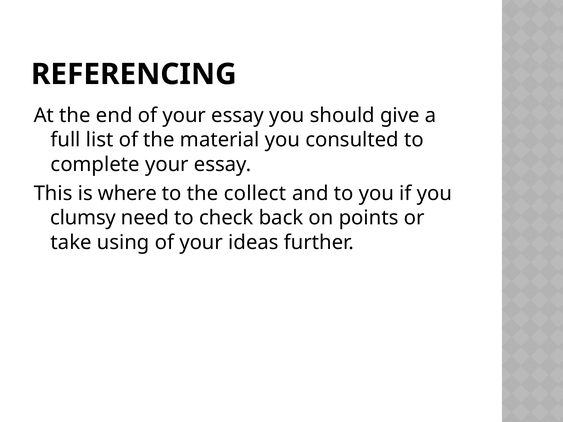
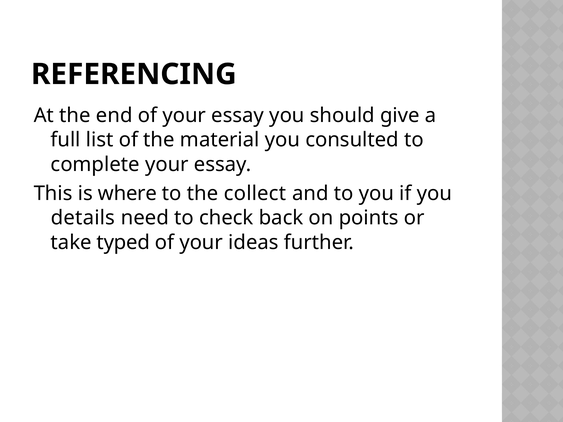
clumsy: clumsy -> details
using: using -> typed
